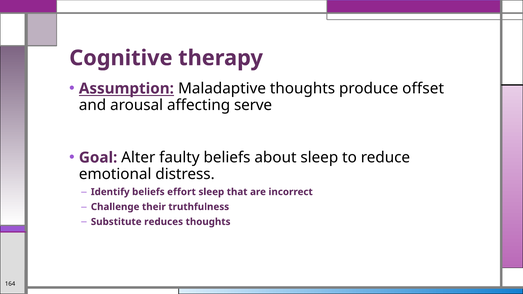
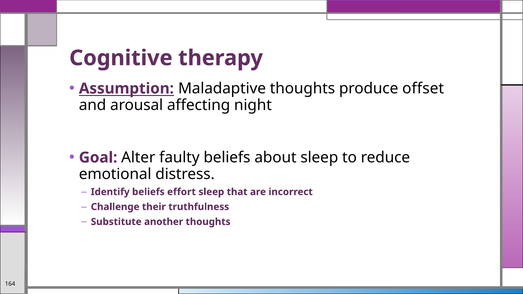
serve: serve -> night
reduces: reduces -> another
